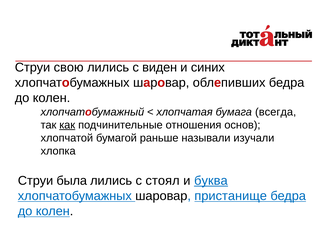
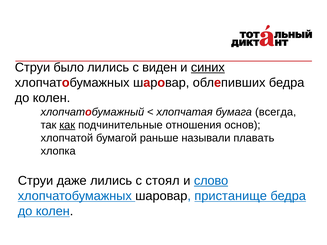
свою: свою -> было
синих underline: none -> present
изучали: изучали -> плавать
была: была -> даже
буква: буква -> слово
